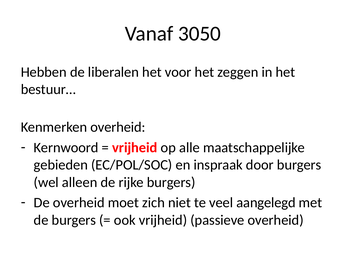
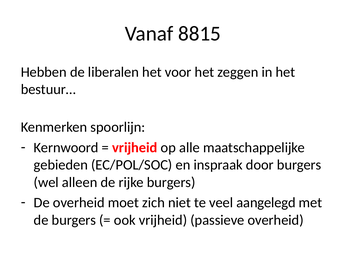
3050: 3050 -> 8815
Kenmerken overheid: overheid -> spoorlijn
